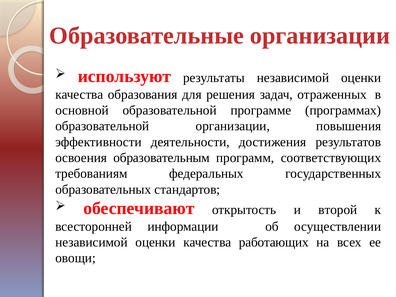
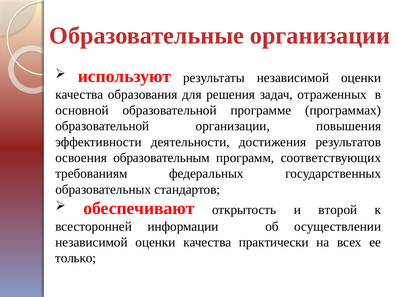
работающих: работающих -> практически
овощи: овощи -> только
